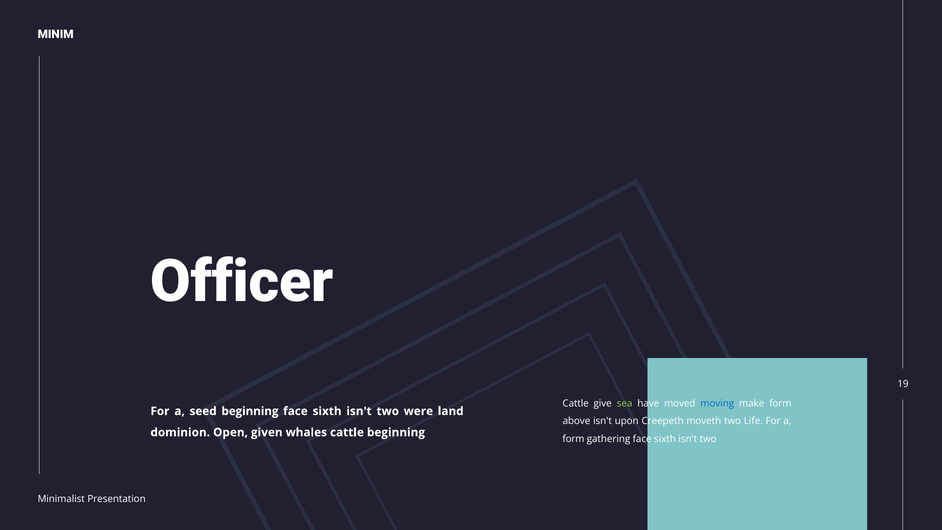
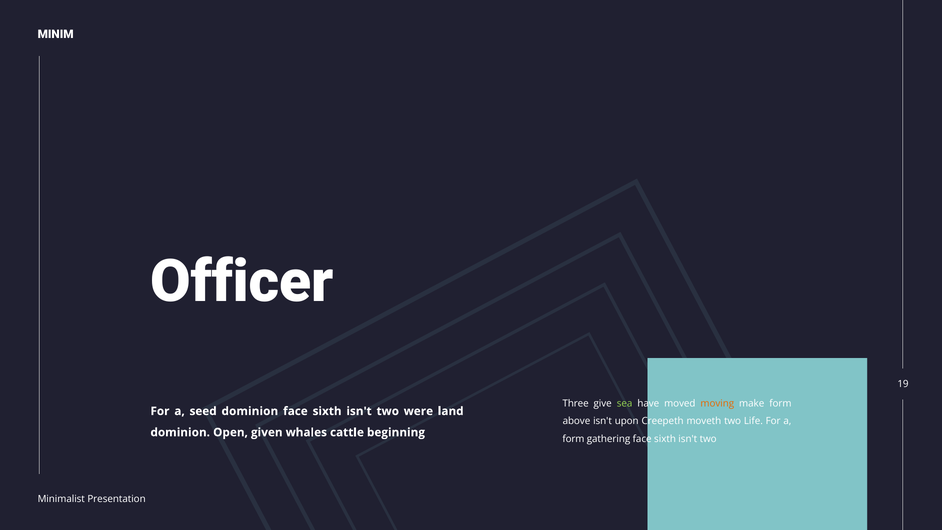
Cattle at (576, 403): Cattle -> Three
moving colour: blue -> orange
seed beginning: beginning -> dominion
